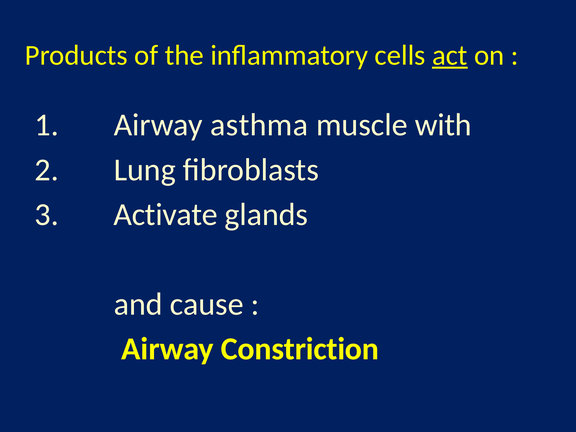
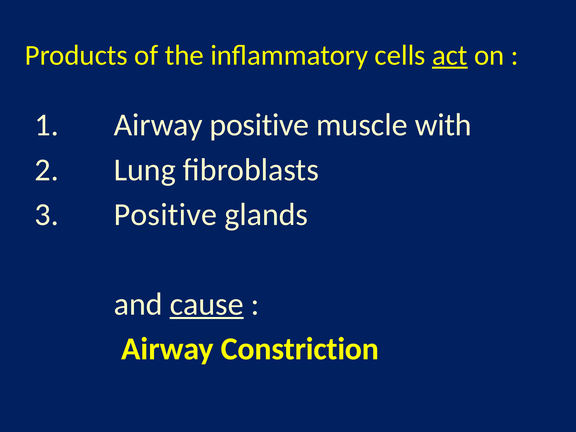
Airway asthma: asthma -> positive
3 Activate: Activate -> Positive
cause underline: none -> present
